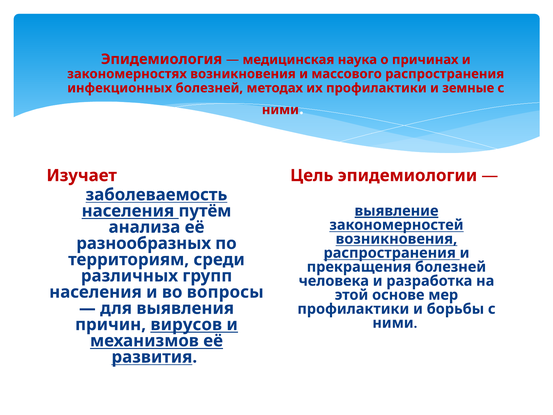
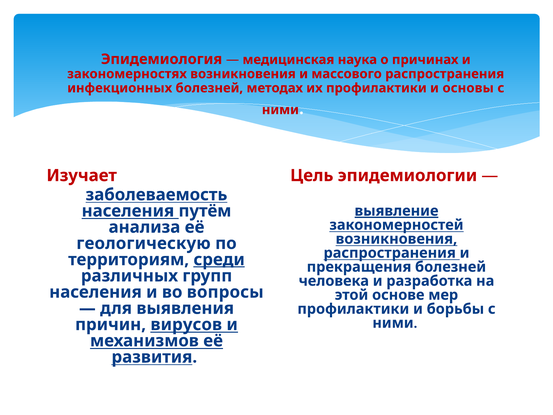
земные: земные -> основы
разнообразных: разнообразных -> геологическую
среди underline: none -> present
